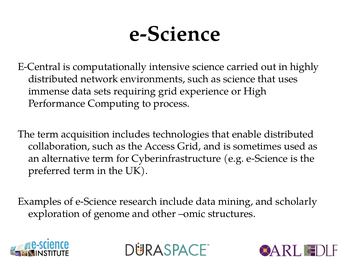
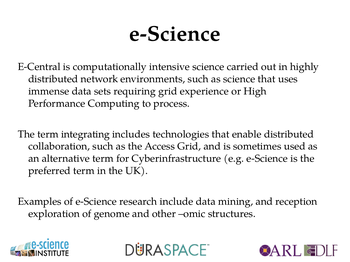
acquisition: acquisition -> integrating
scholarly: scholarly -> reception
